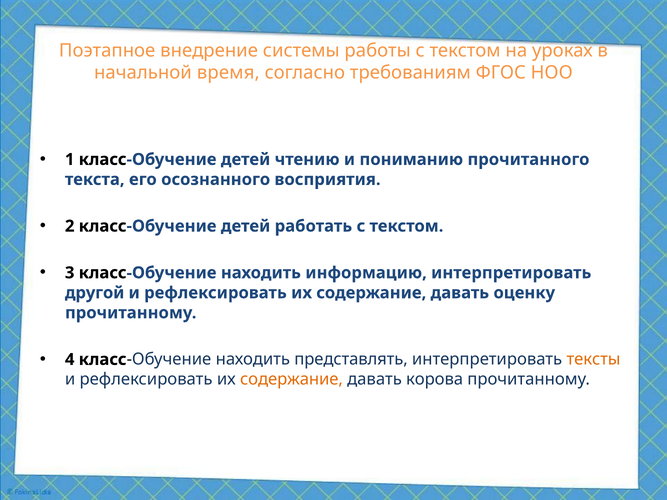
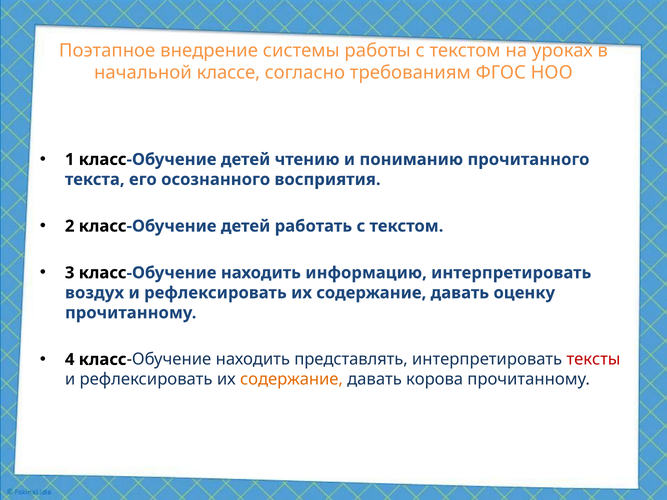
время: время -> классе
другой: другой -> воздух
тексты colour: orange -> red
